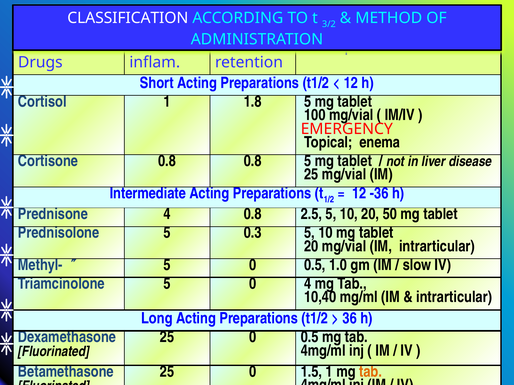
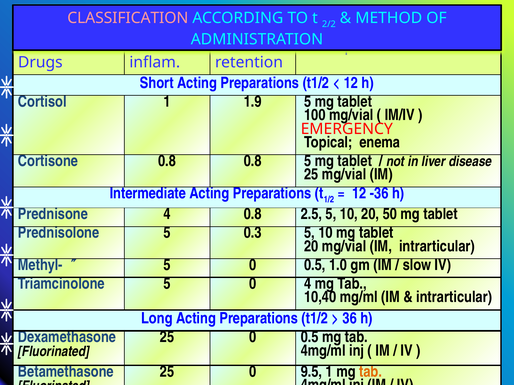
CLASSIFICATION colour: white -> pink
3/2: 3/2 -> 2/2
1.8: 1.8 -> 1.9
1.5: 1.5 -> 9.5
